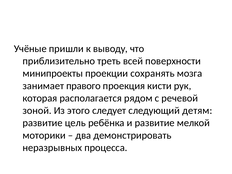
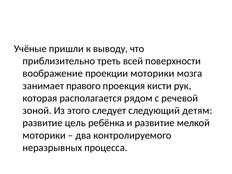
минипроекты: минипроекты -> воображение
проекции сохранять: сохранять -> моторики
демонстрировать: демонстрировать -> контролируемого
